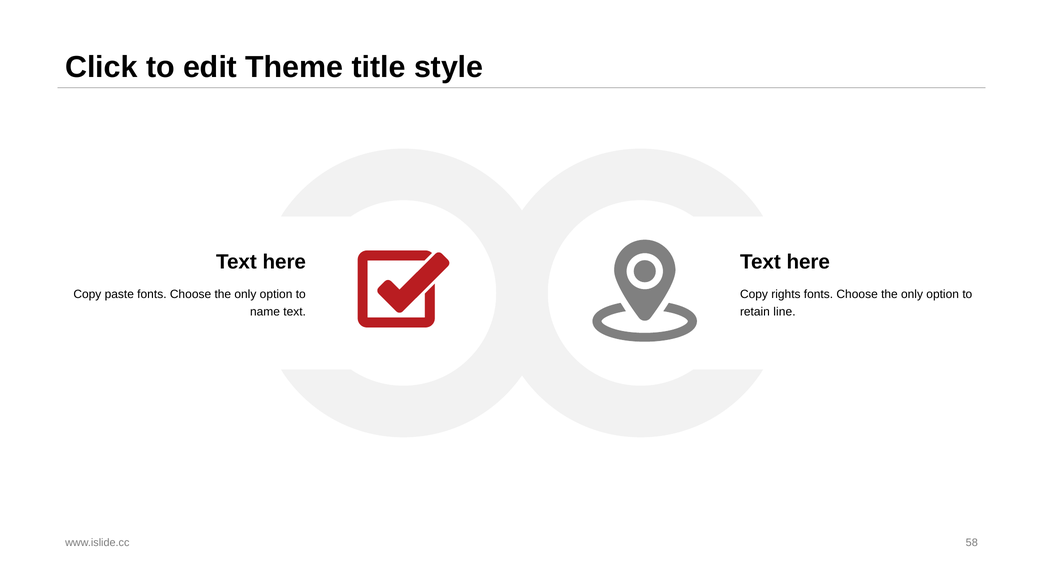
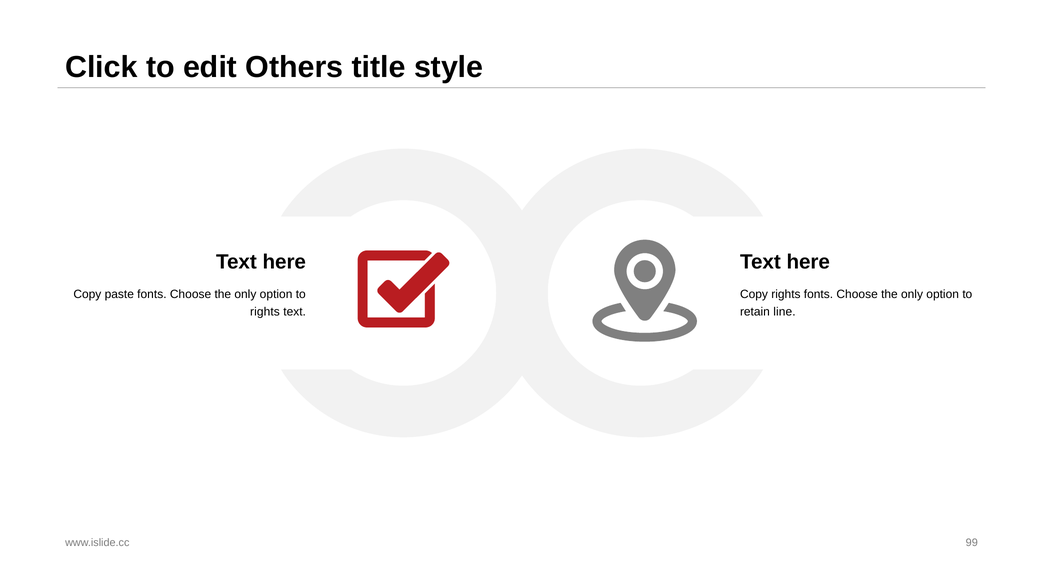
Theme: Theme -> Others
name at (265, 312): name -> rights
58: 58 -> 99
